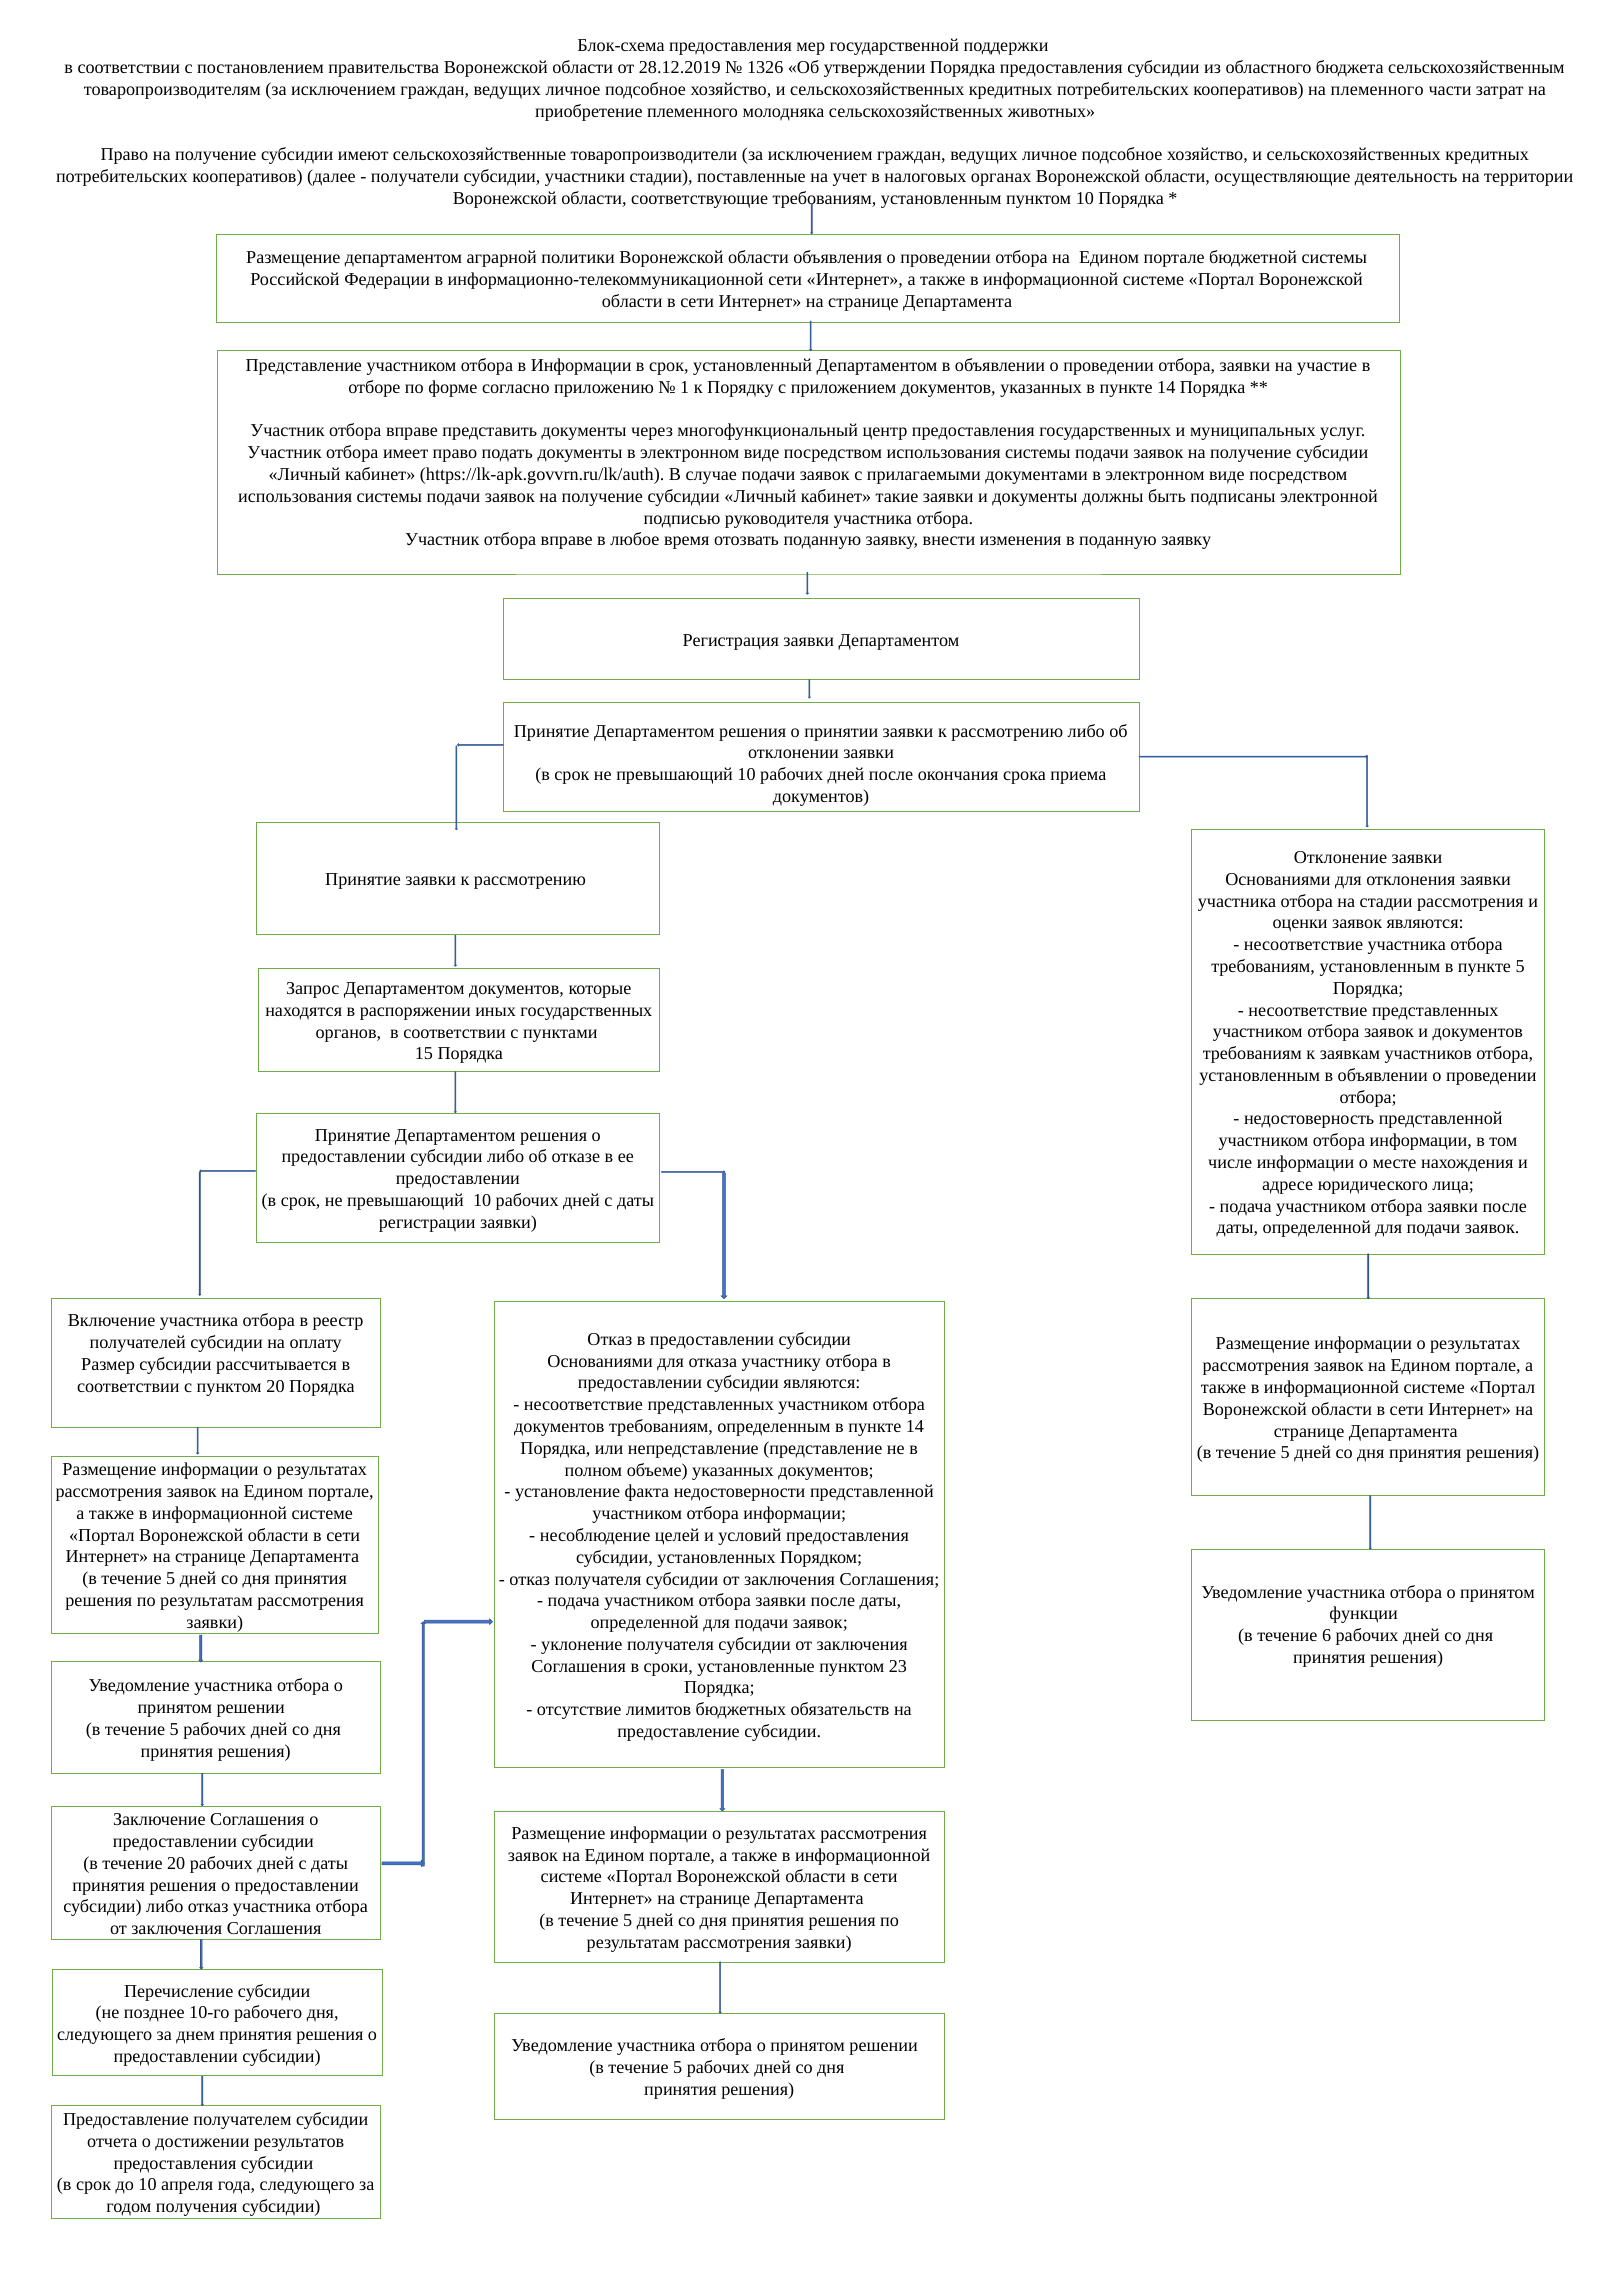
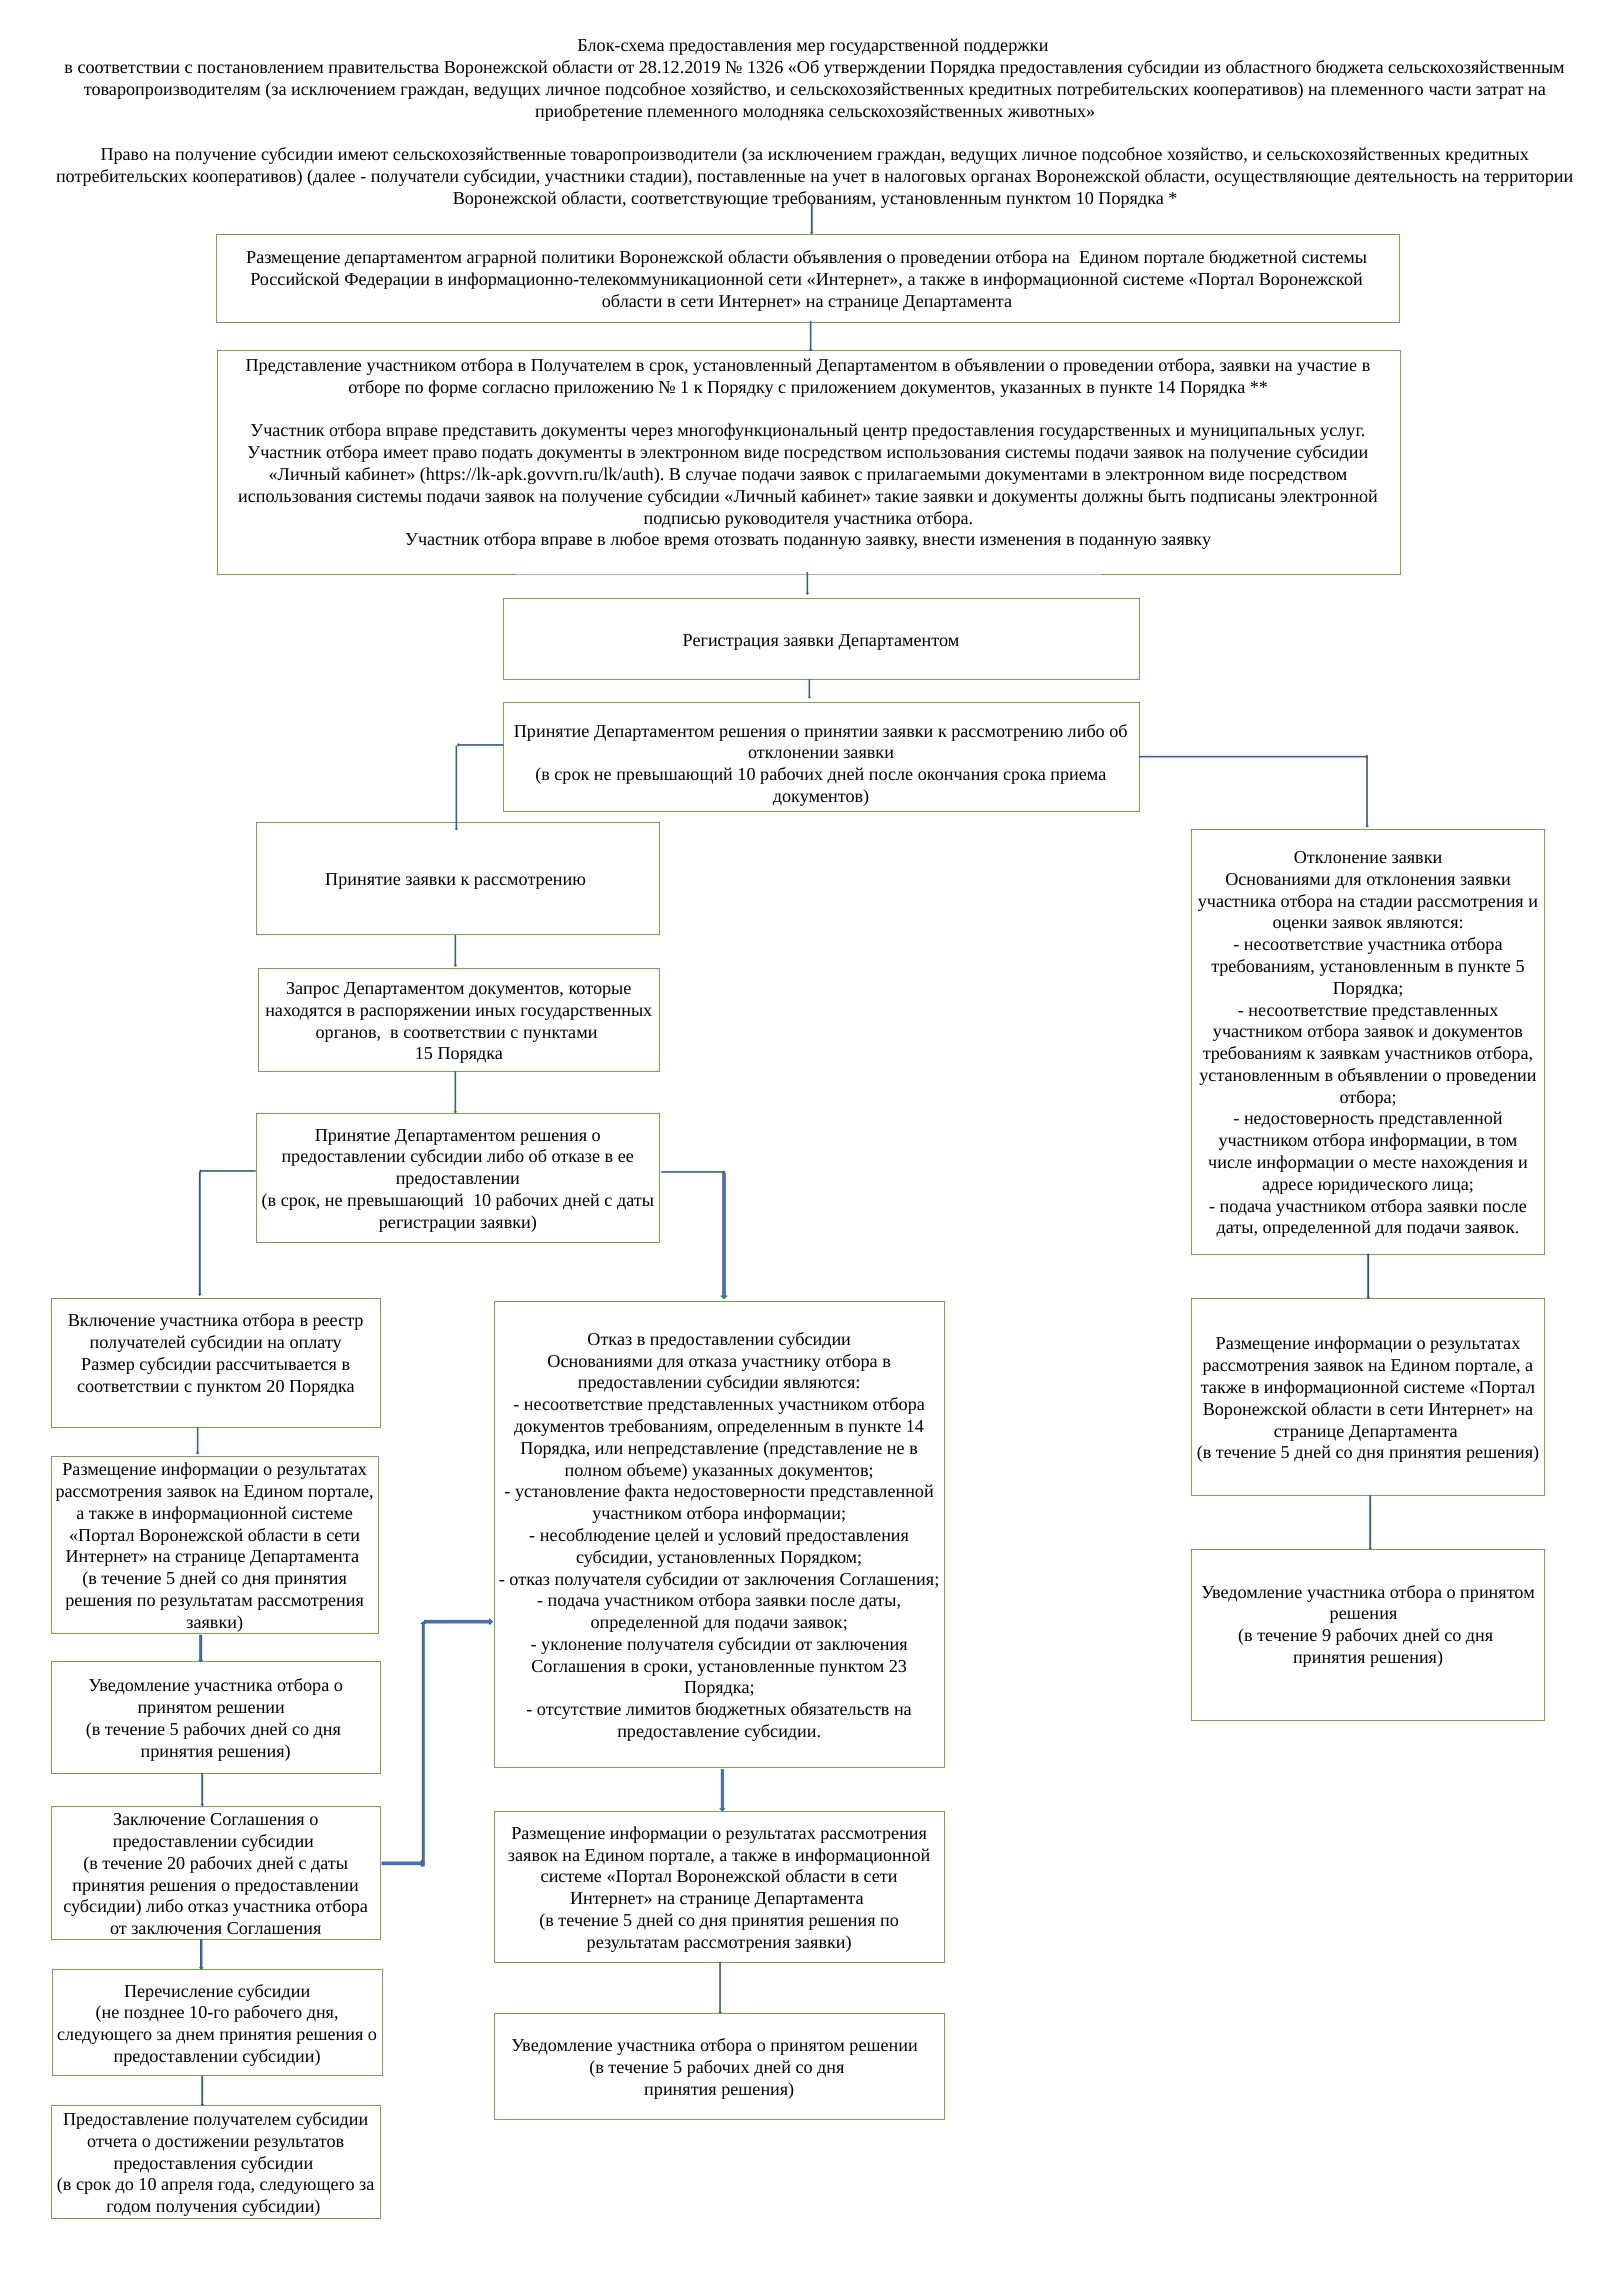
в Информации: Информации -> Получателем
функции at (1364, 1614): функции -> решения
6: 6 -> 9
